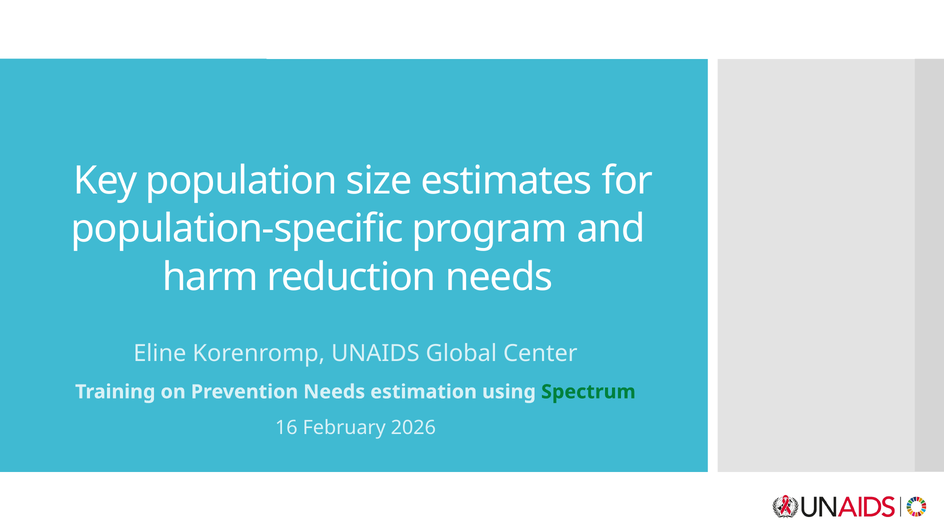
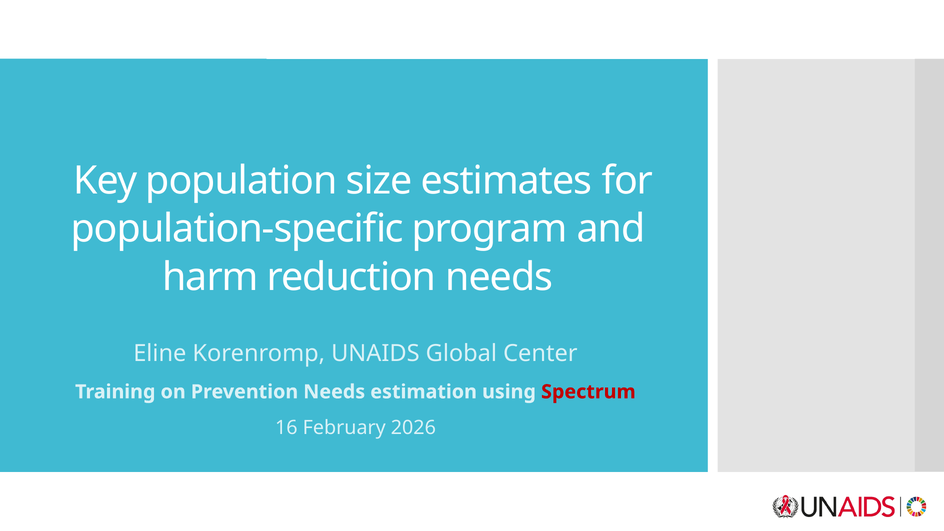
Spectrum colour: green -> red
